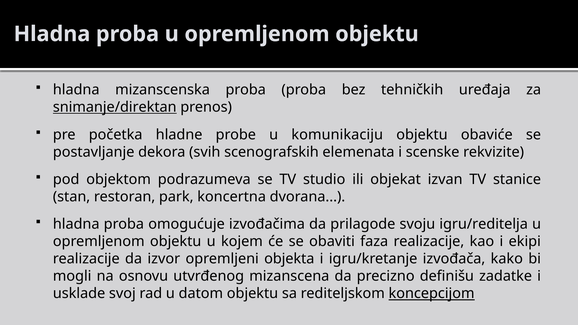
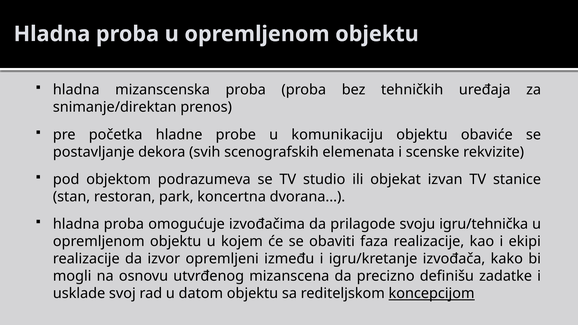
snimanje/direktan underline: present -> none
igru/reditelja: igru/reditelja -> igru/tehnička
objekta: objekta -> između
